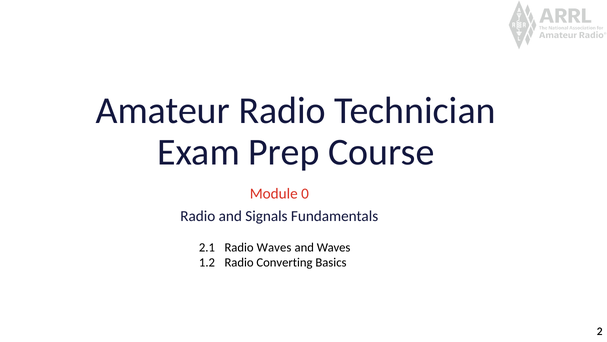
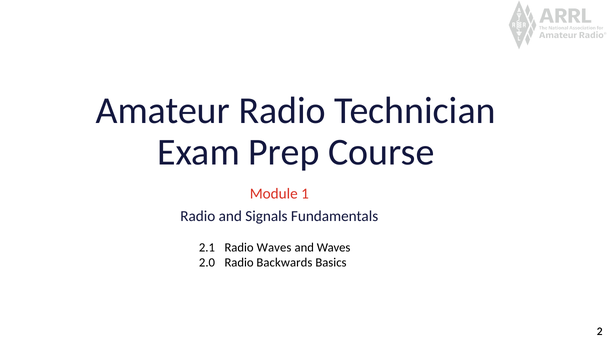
0: 0 -> 1
1.2: 1.2 -> 2.0
Converting: Converting -> Backwards
